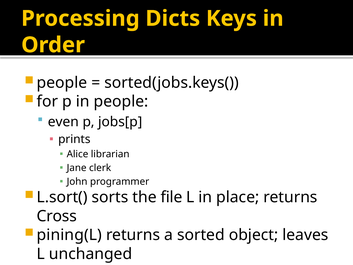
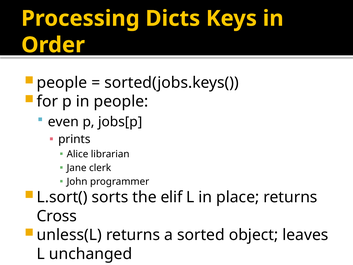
file: file -> elif
pining(L: pining(L -> unless(L
